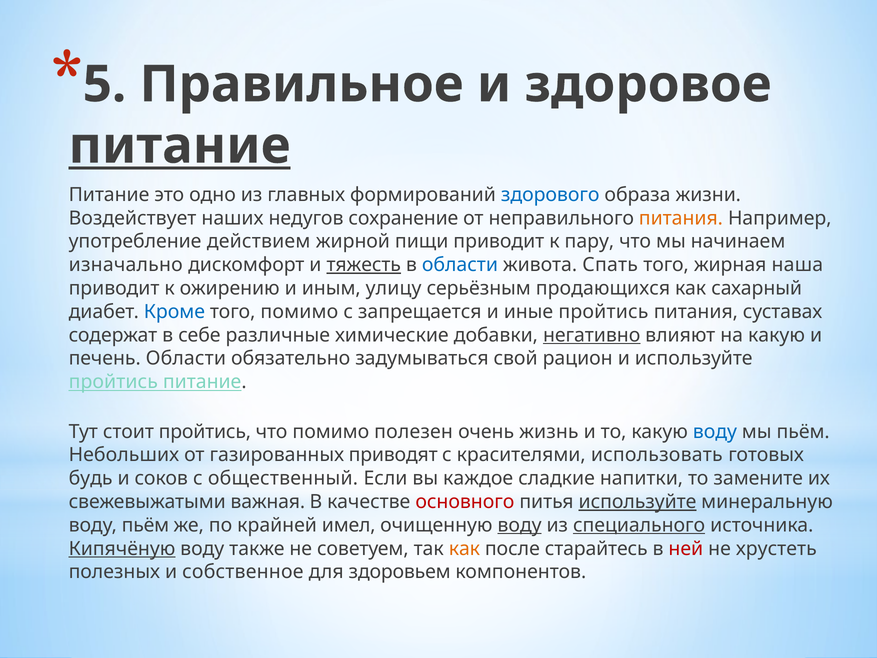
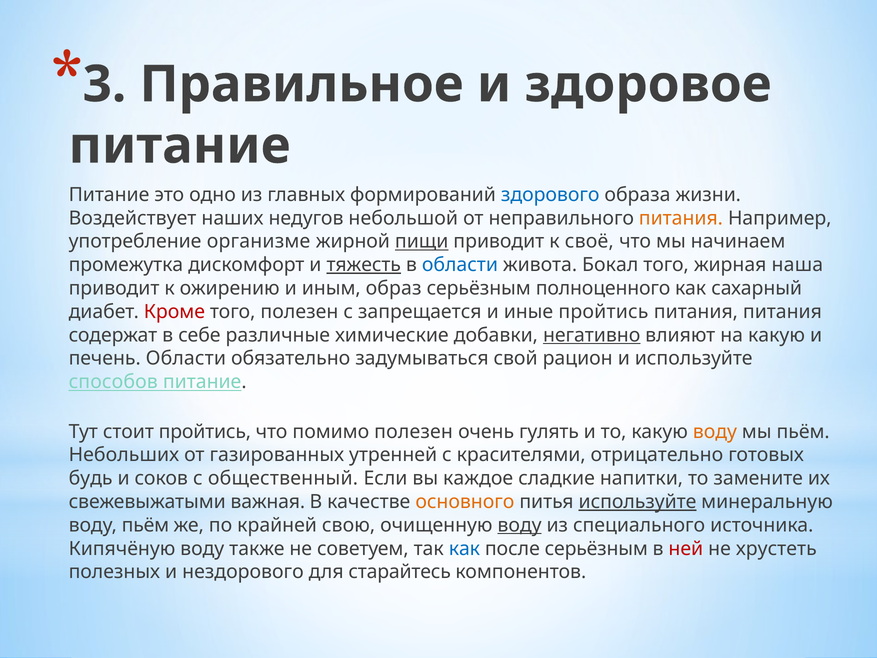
5: 5 -> 3
питание at (180, 146) underline: present -> none
сохранение: сохранение -> небольшой
действием: действием -> организме
пищи underline: none -> present
пару: пару -> своё
изначально: изначально -> промежутка
Спать: Спать -> Бокал
улицу: улицу -> образ
продающихся: продающихся -> полноценного
Кроме colour: blue -> red
того помимо: помимо -> полезен
питания суставах: суставах -> питания
пройтись at (113, 382): пройтись -> способов
жизнь: жизнь -> гулять
воду at (715, 432) colour: blue -> orange
приводят: приводят -> утренней
использовать: использовать -> отрицательно
основного colour: red -> orange
имел: имел -> свою
специального underline: present -> none
Кипячёную underline: present -> none
как at (464, 548) colour: orange -> blue
после старайтесь: старайтесь -> серьёзным
собственное: собственное -> нездорового
здоровьем: здоровьем -> старайтесь
